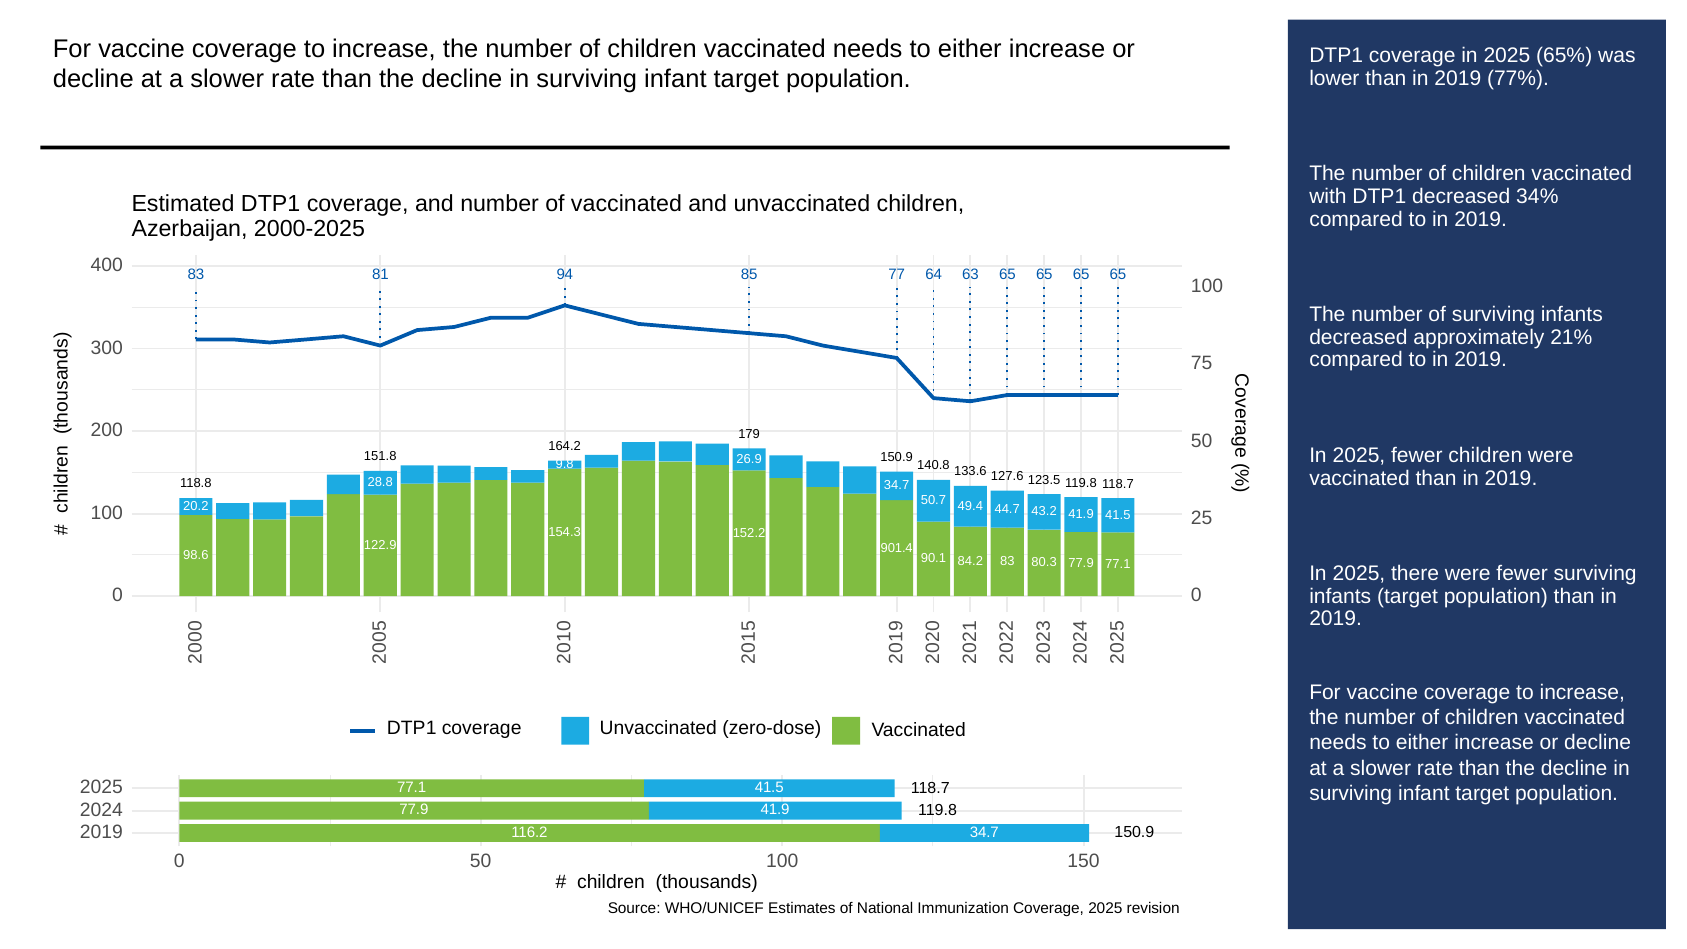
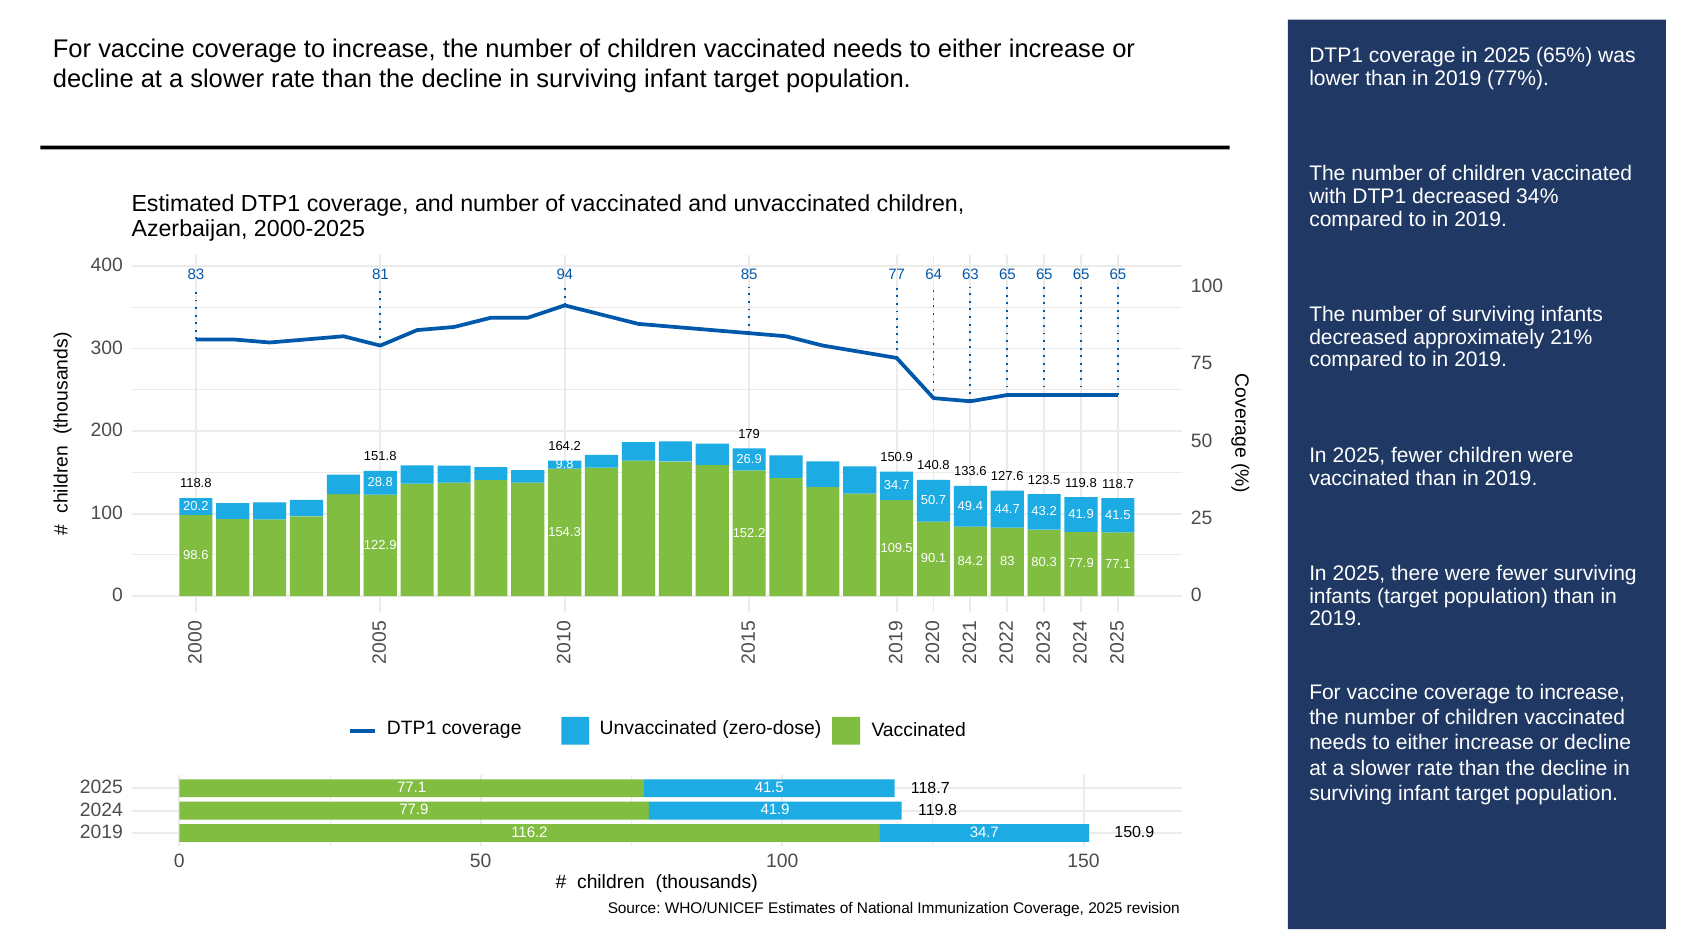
901.4: 901.4 -> 109.5
